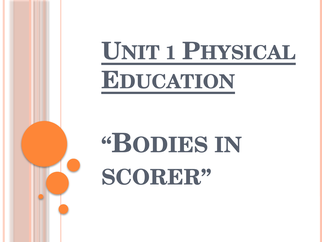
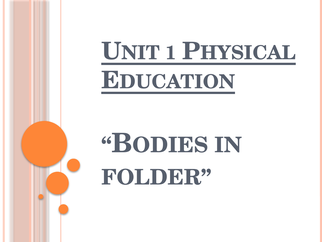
SCORER: SCORER -> FOLDER
